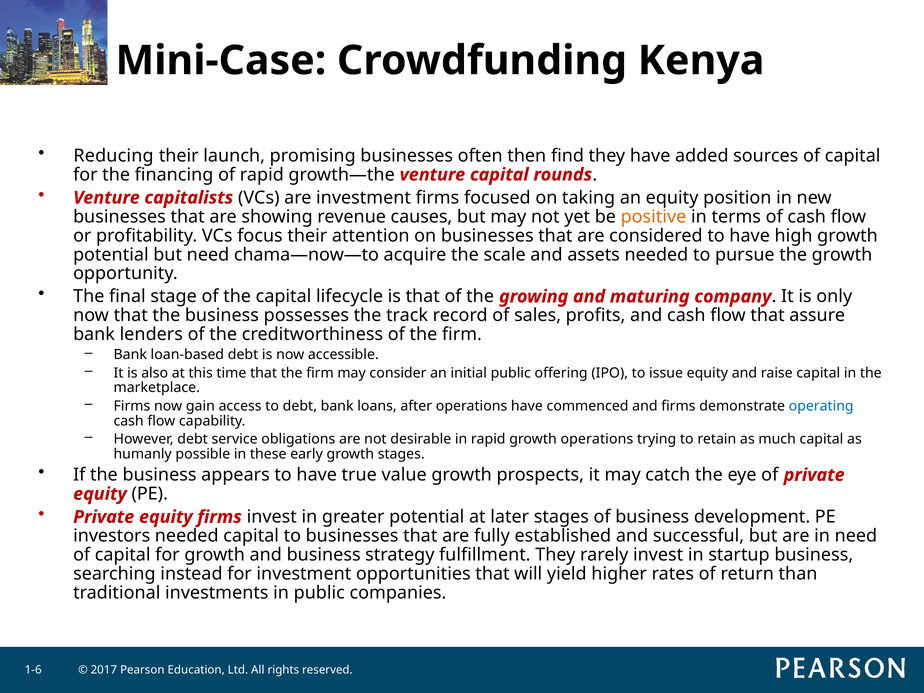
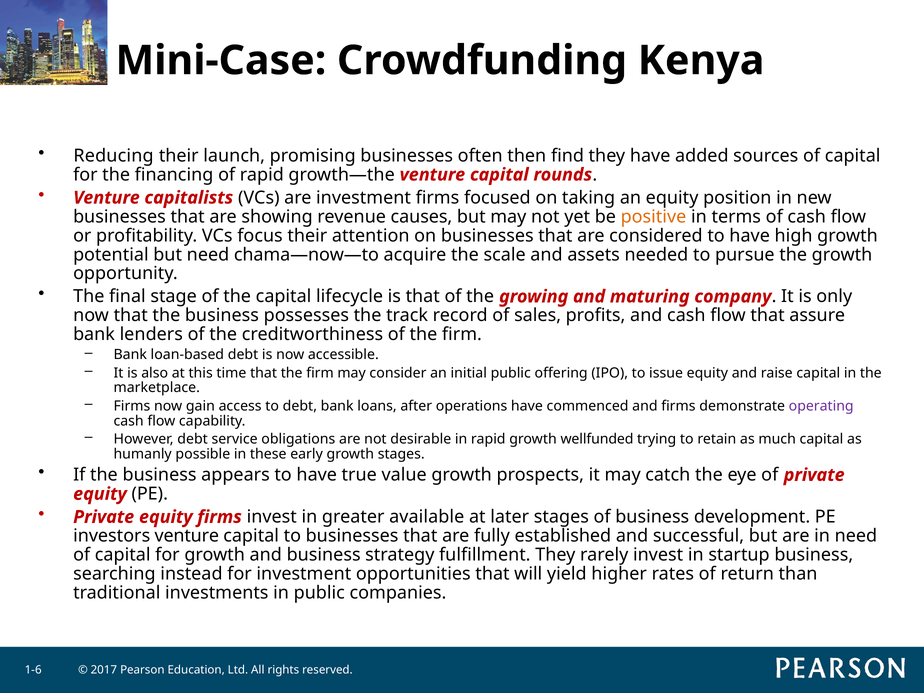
operating colour: blue -> purple
growth operations: operations -> wellfunded
greater potential: potential -> available
investors needed: needed -> venture
